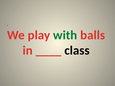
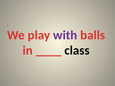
with colour: green -> purple
